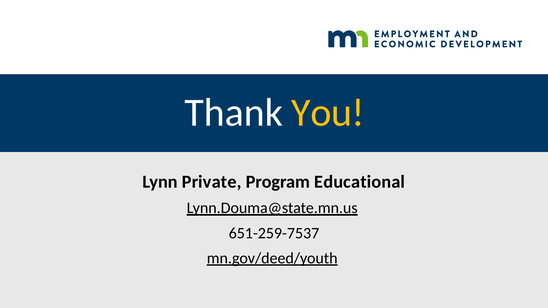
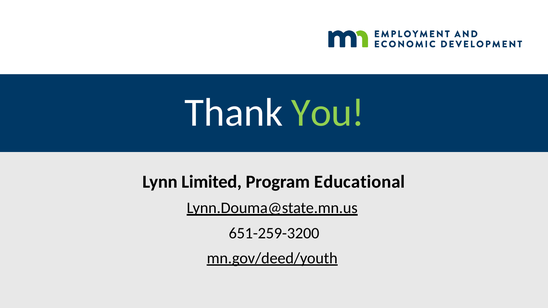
You colour: yellow -> light green
Private: Private -> Limited
651-259-7537: 651-259-7537 -> 651-259-3200
